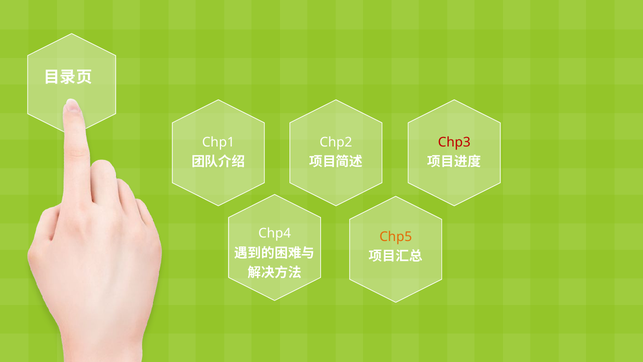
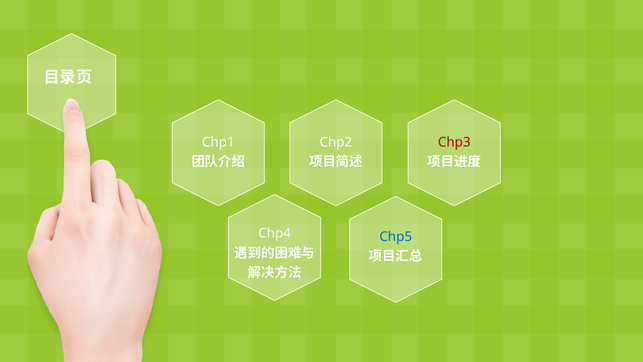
Chp5 colour: orange -> blue
